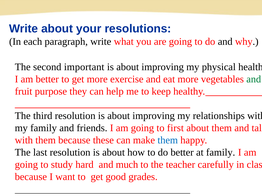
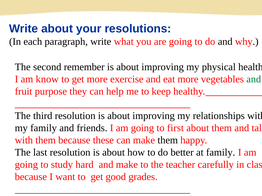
important: important -> remember
am better: better -> know
them at (168, 140) colour: blue -> black
and much: much -> make
